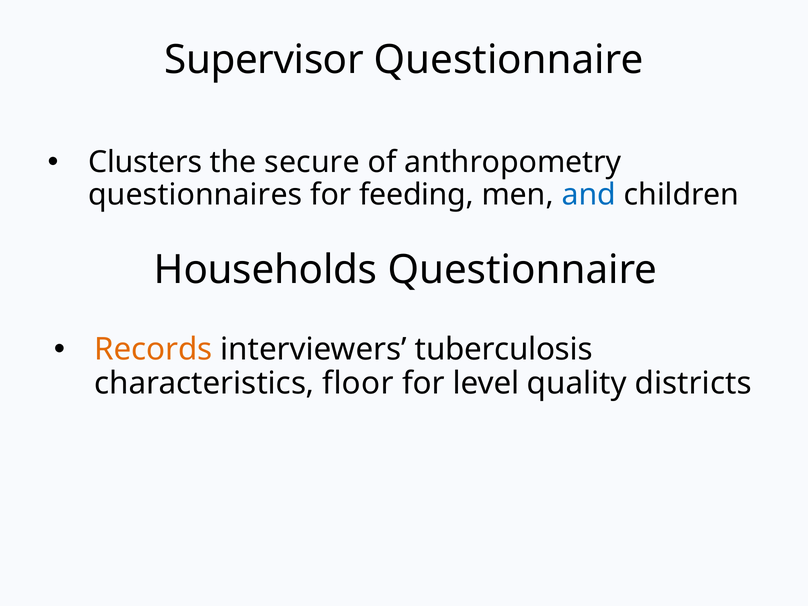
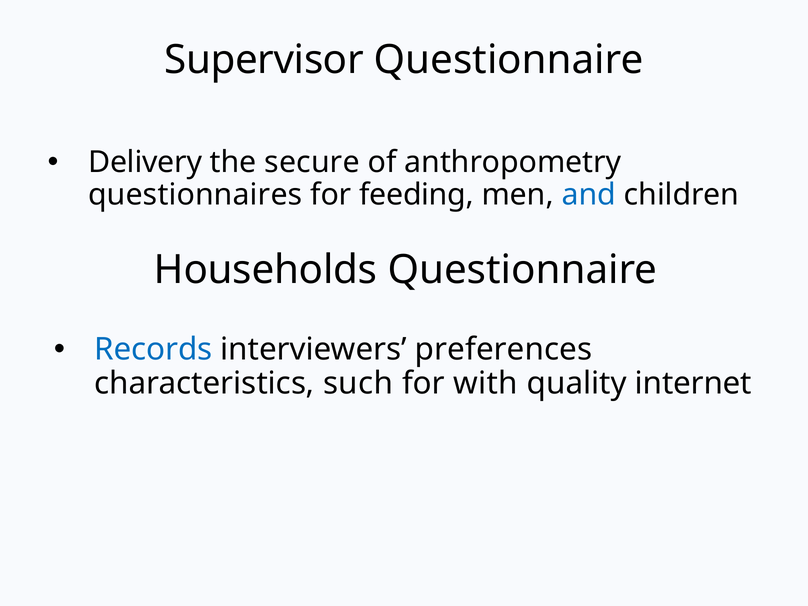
Clusters: Clusters -> Delivery
Records colour: orange -> blue
tuberculosis: tuberculosis -> preferences
floor: floor -> such
level: level -> with
districts: districts -> internet
